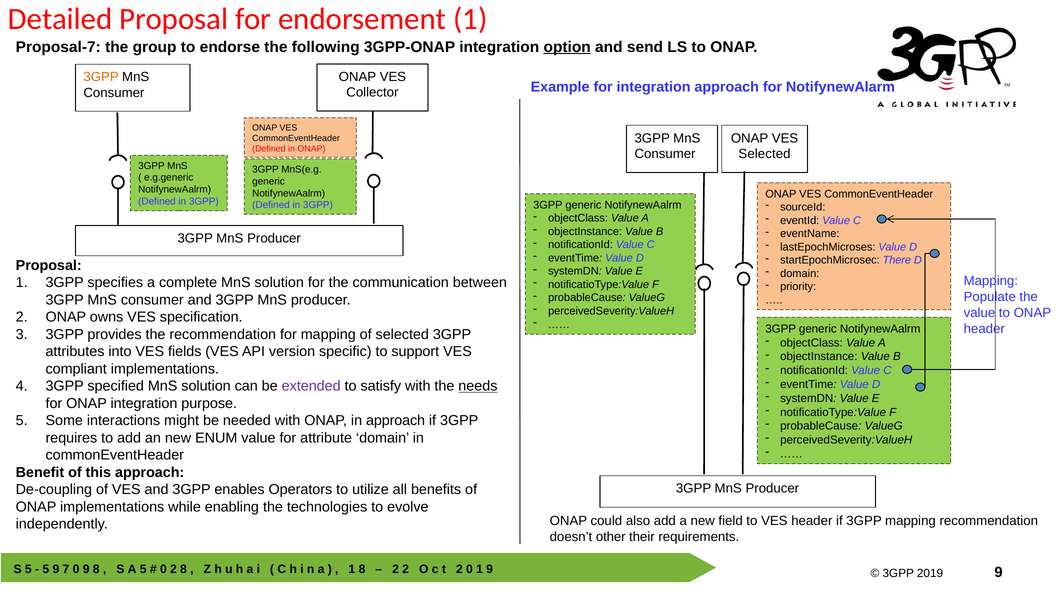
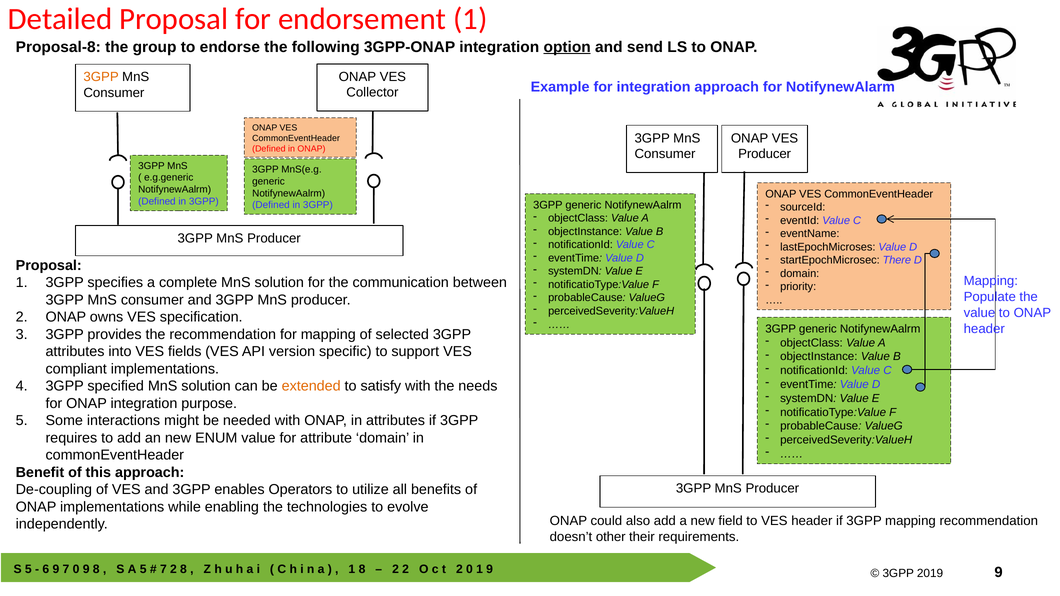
Proposal-7: Proposal-7 -> Proposal-8
Selected at (765, 154): Selected -> Producer
extended colour: purple -> orange
needs underline: present -> none
in approach: approach -> attributes
5 at (46, 569): 5 -> 6
0 at (163, 569): 0 -> 7
